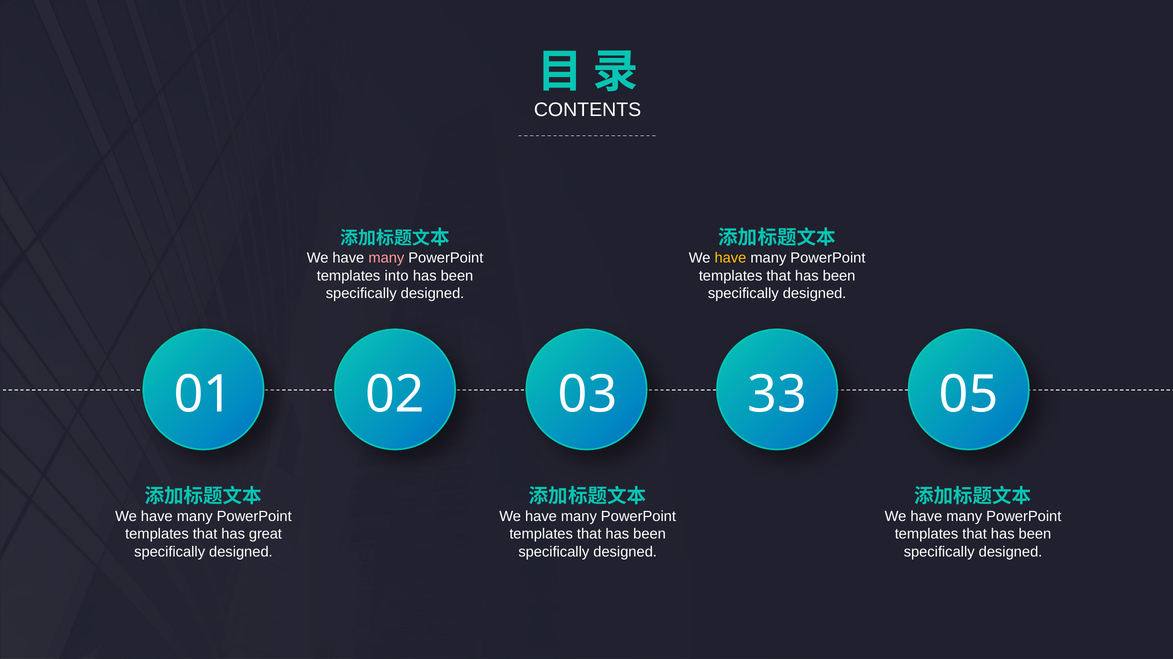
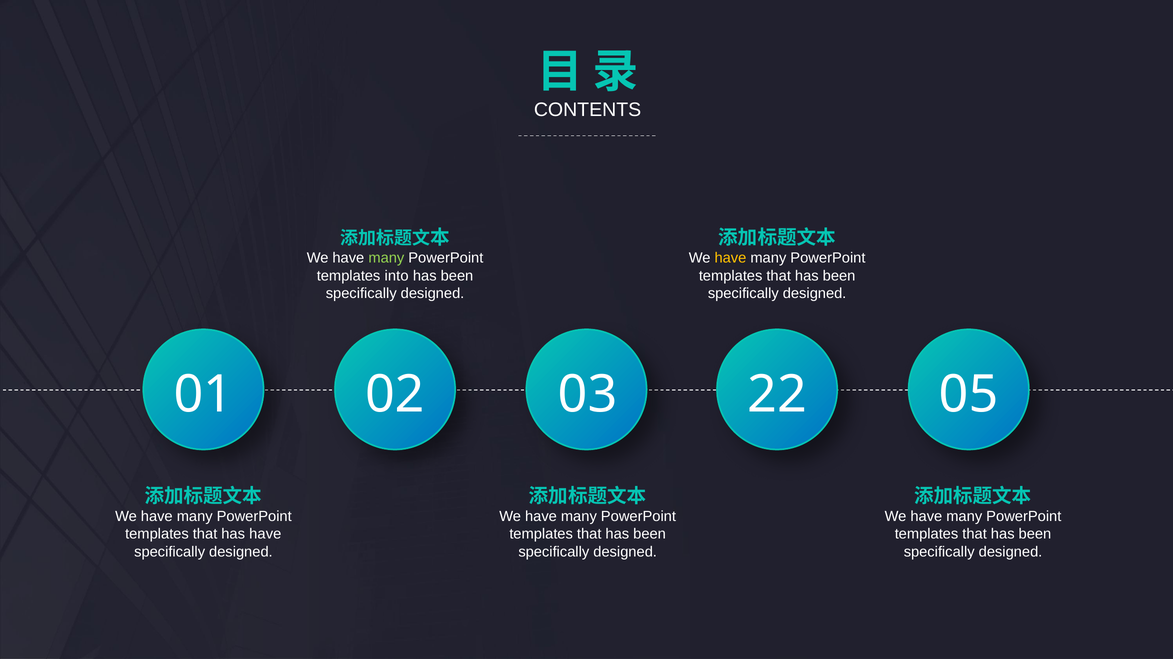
many at (386, 258) colour: pink -> light green
33: 33 -> 22
has great: great -> have
